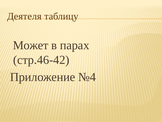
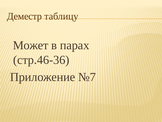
Деятеля: Деятеля -> Деместр
стр.46-42: стр.46-42 -> стр.46-36
№4: №4 -> №7
